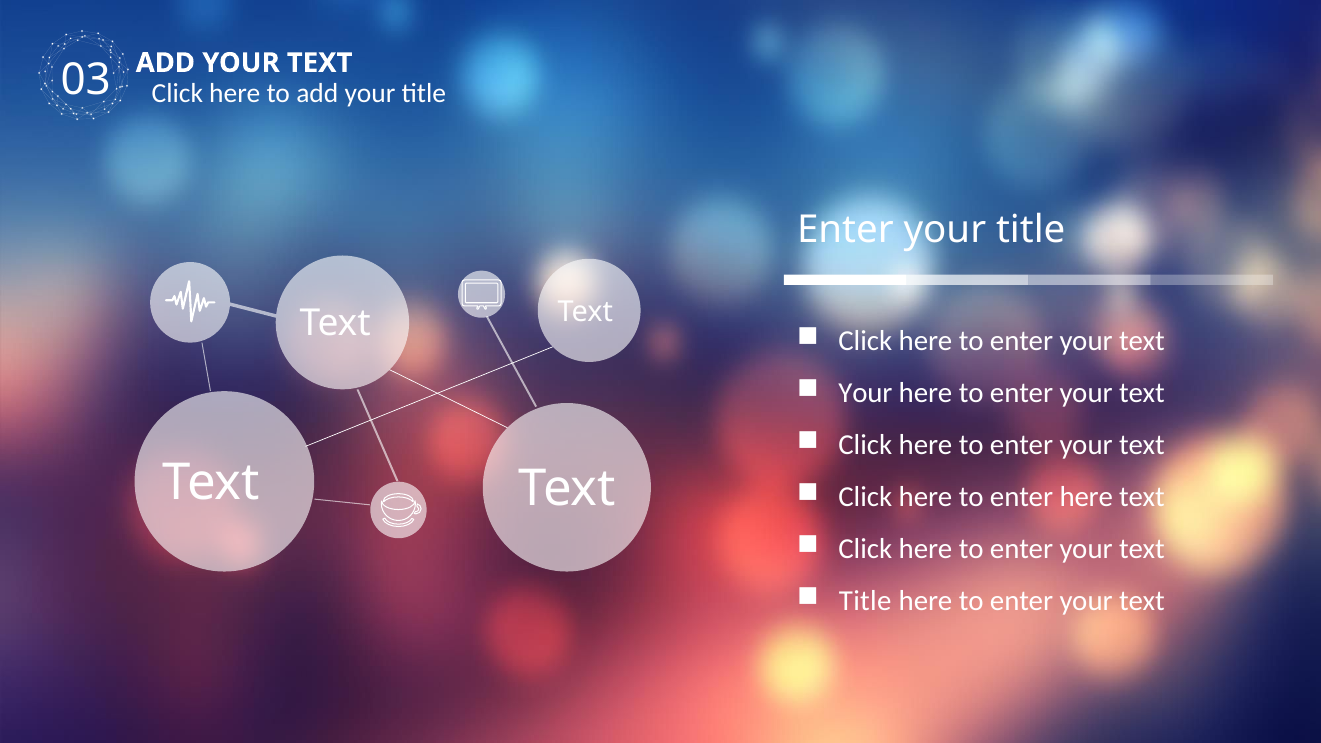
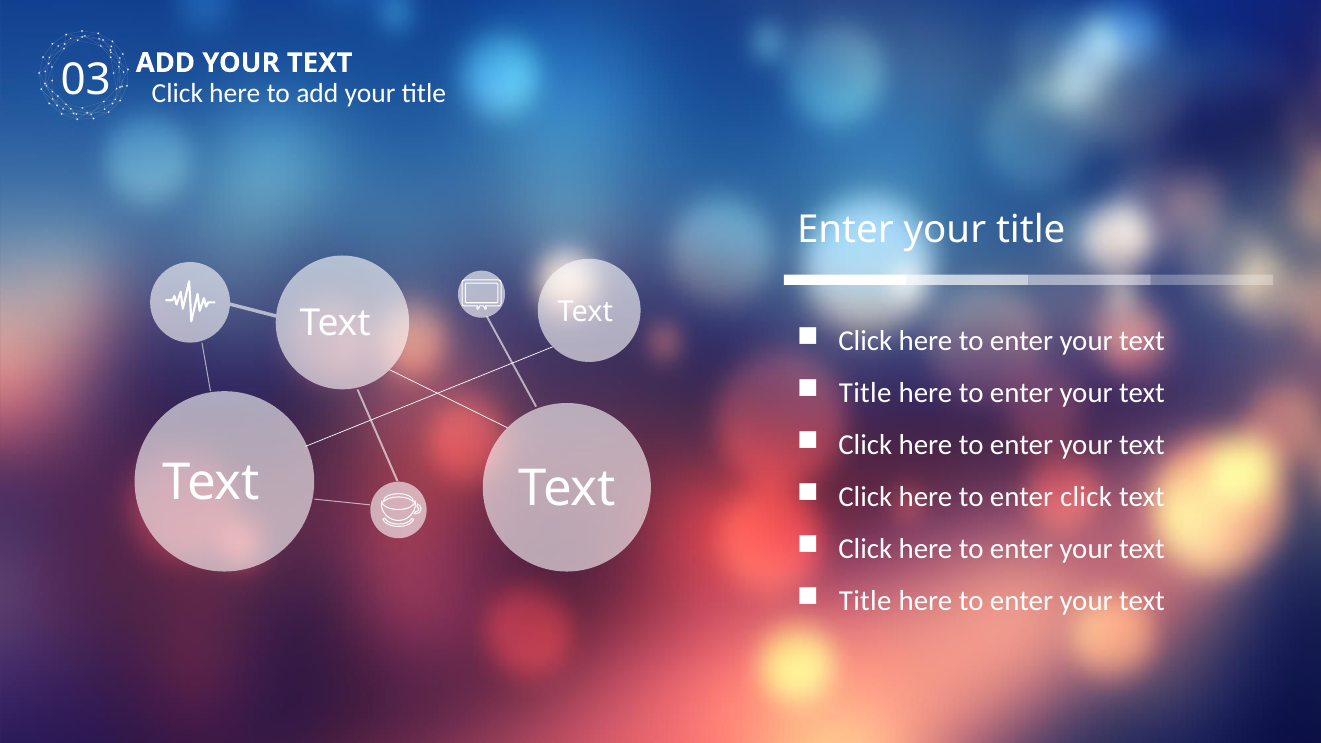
Your at (865, 393): Your -> Title
enter here: here -> click
